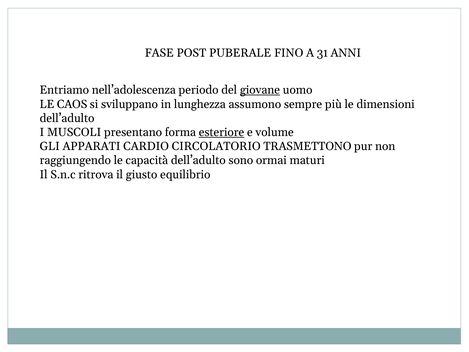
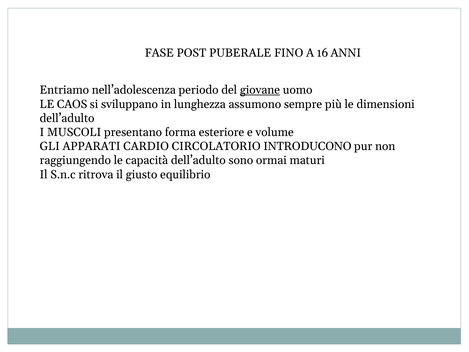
31: 31 -> 16
esteriore underline: present -> none
TRASMETTONO: TRASMETTONO -> INTRODUCONO
